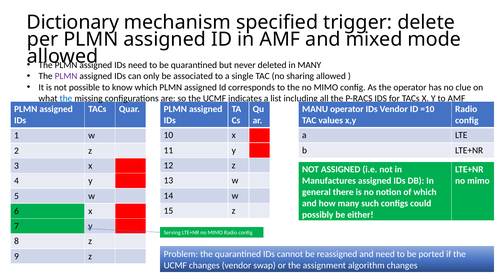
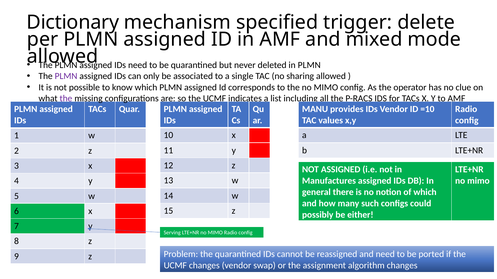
in MANY: MANY -> PLMN
the at (66, 99) colour: blue -> purple
MANU operator: operator -> provides
